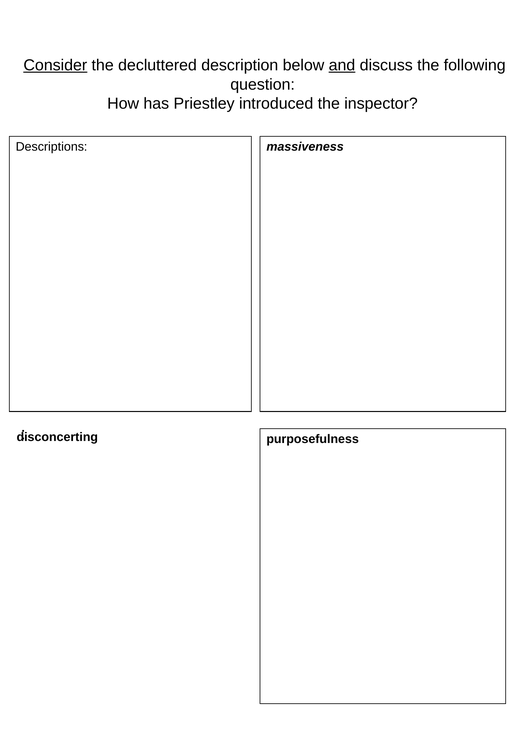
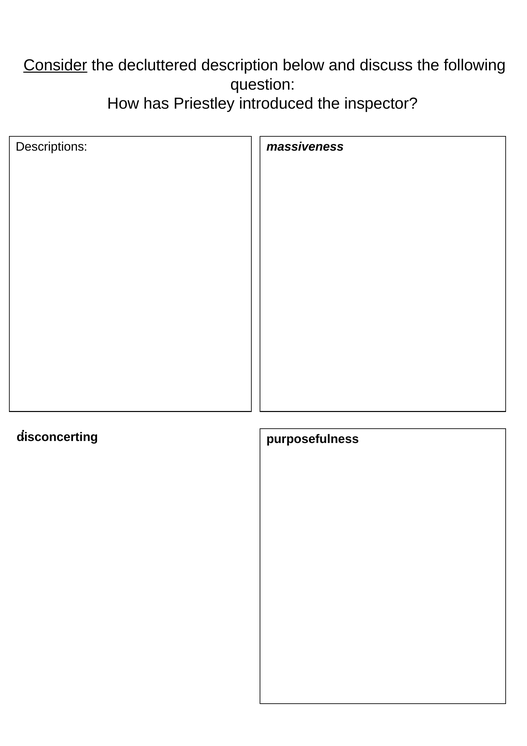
and underline: present -> none
